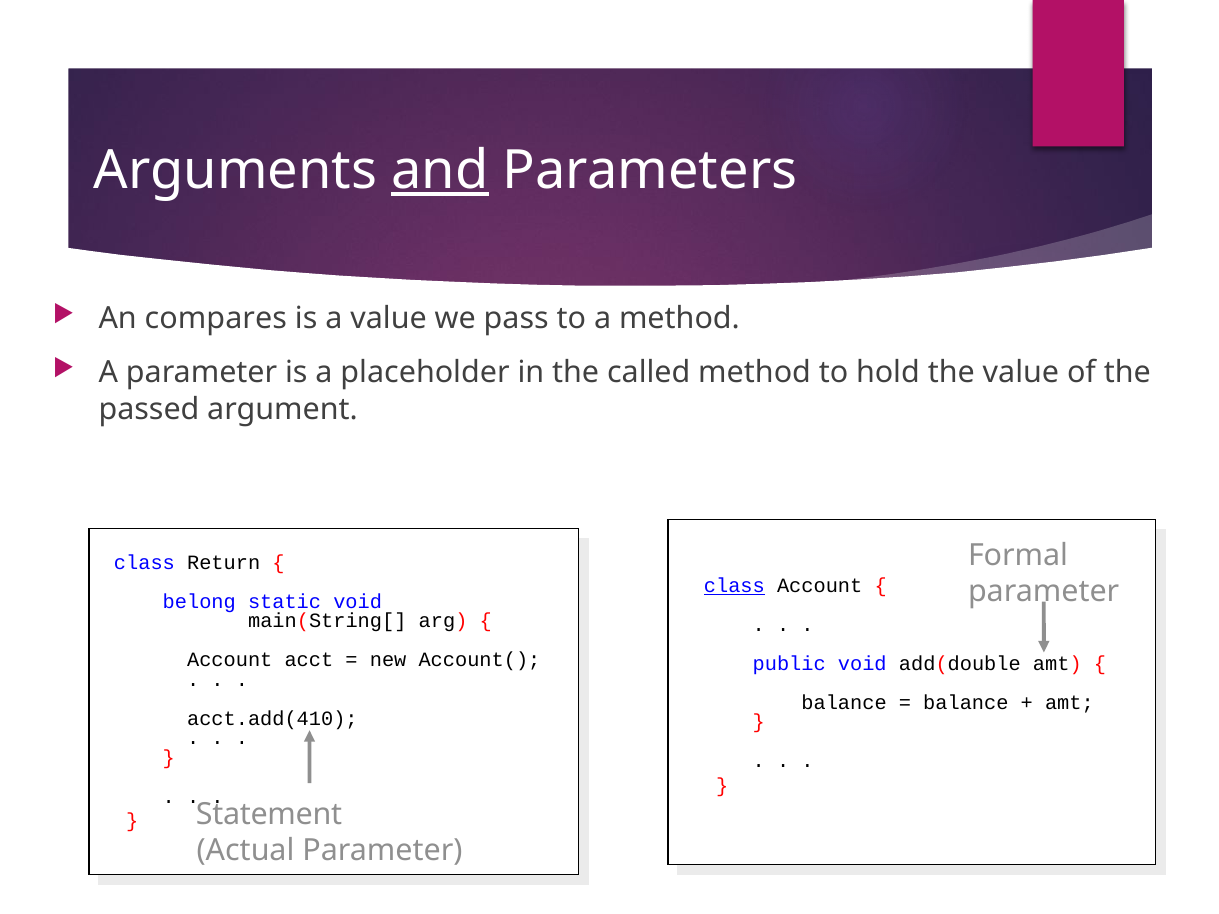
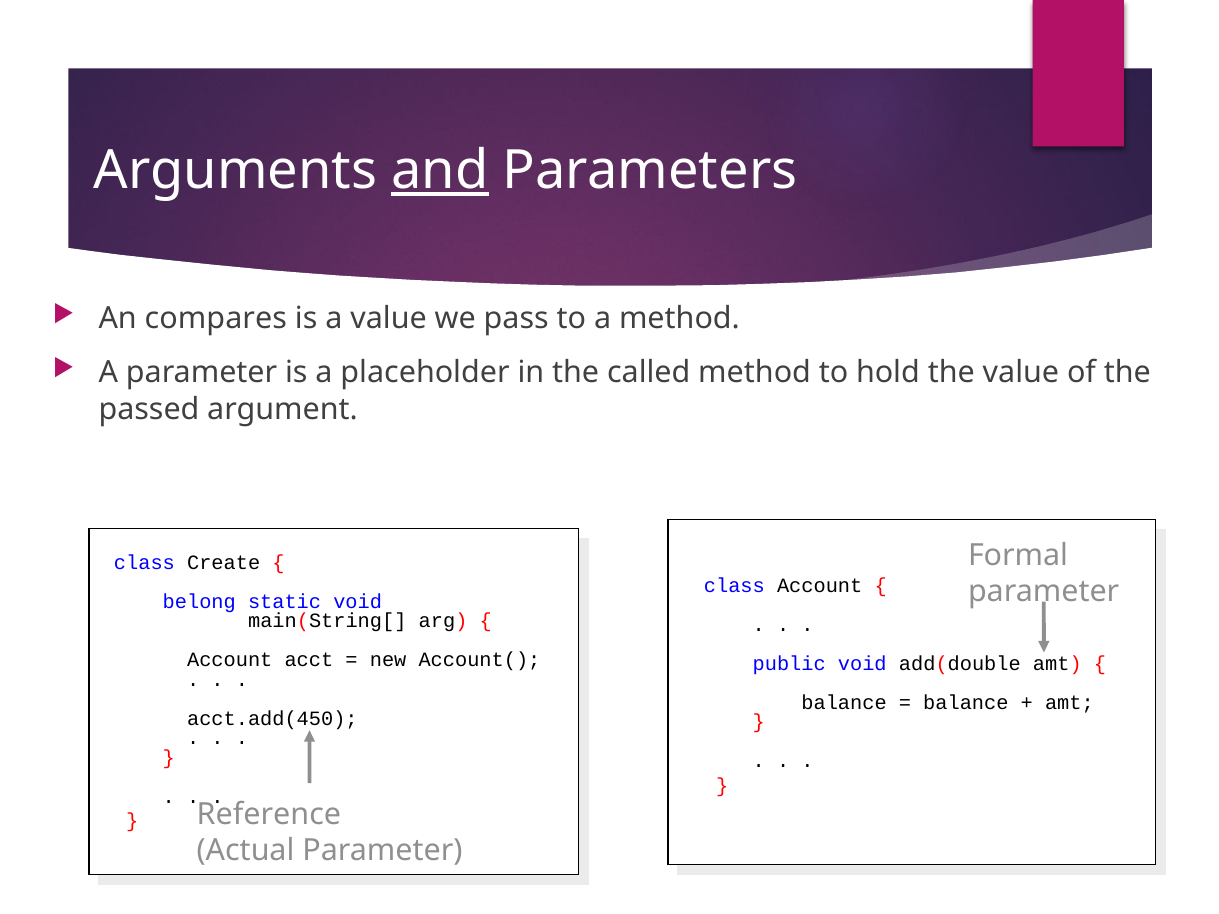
Return: Return -> Create
class at (734, 586) underline: present -> none
acct.add(410: acct.add(410 -> acct.add(450
Statement: Statement -> Reference
